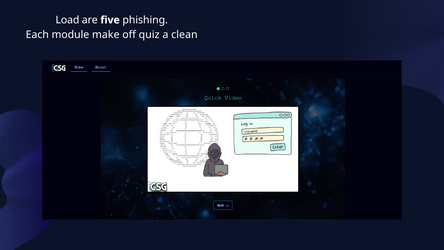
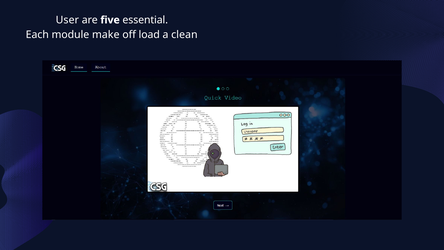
Load: Load -> User
phishing: phishing -> essential
quiz: quiz -> load
